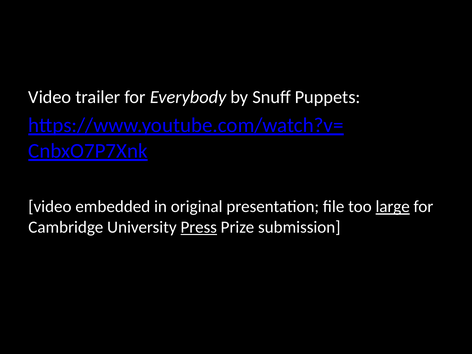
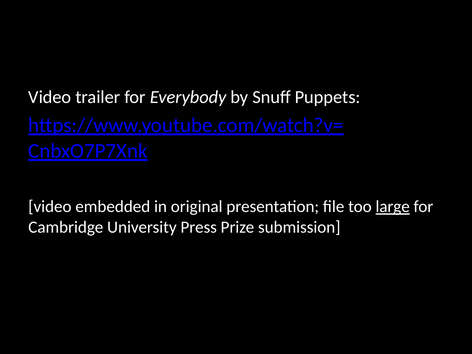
Press underline: present -> none
